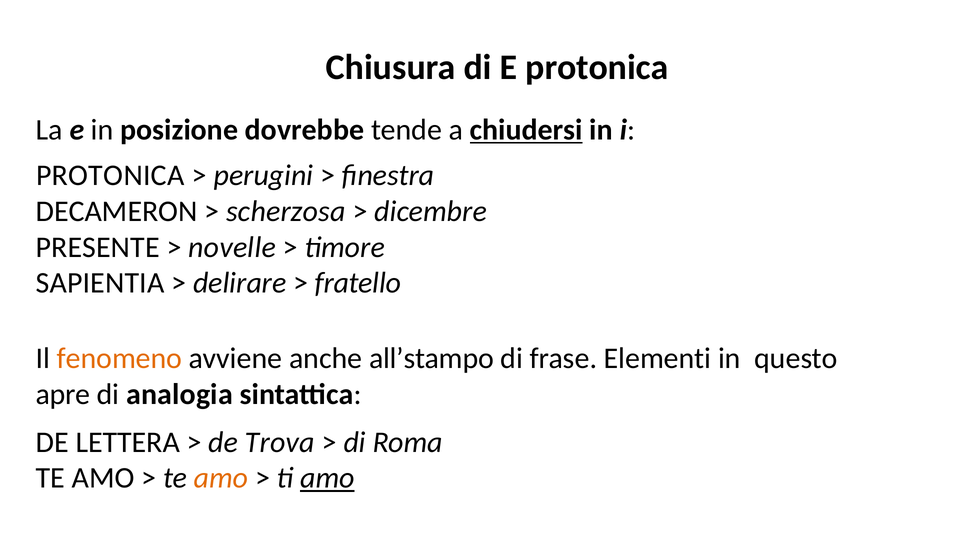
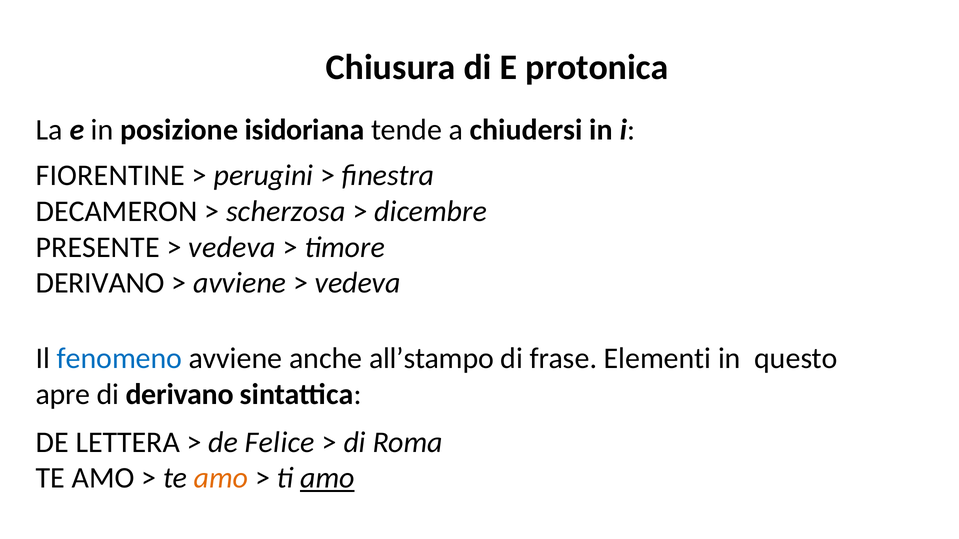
dovrebbe: dovrebbe -> isidoriana
chiudersi underline: present -> none
PROTONICA at (110, 175): PROTONICA -> FIORENTINE
novelle at (232, 247): novelle -> vedeva
SAPIENTIA at (100, 283): SAPIENTIA -> DERIVANO
delirare at (240, 283): delirare -> avviene
fratello at (358, 283): fratello -> vedeva
fenomeno colour: orange -> blue
di analogia: analogia -> derivano
Trova: Trova -> Felice
